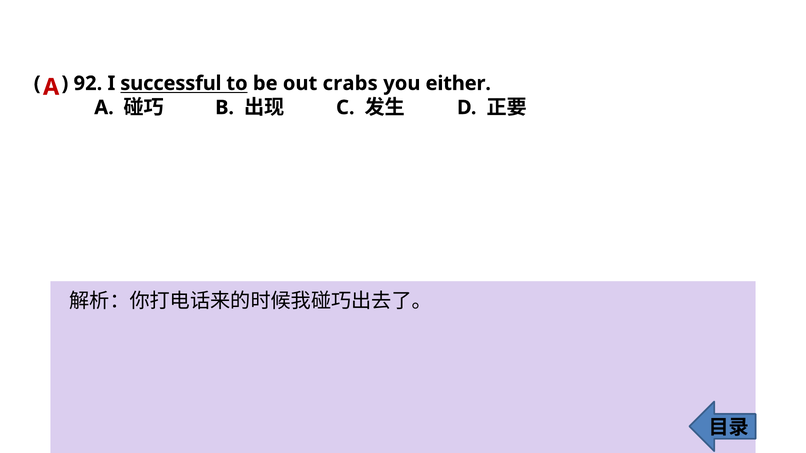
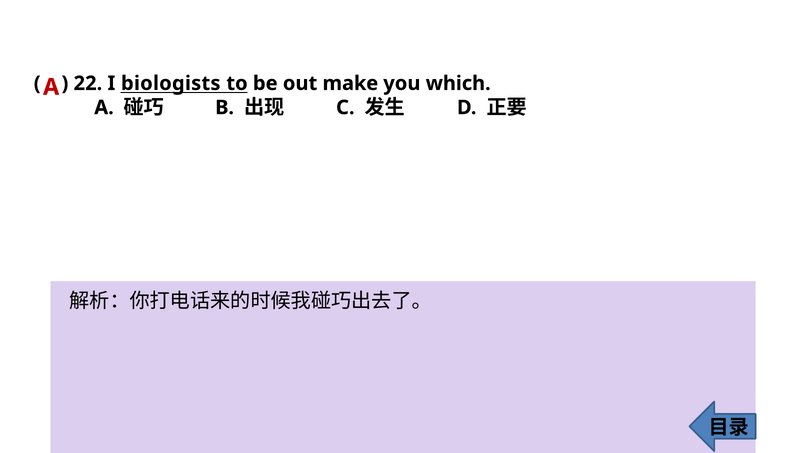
92: 92 -> 22
successful: successful -> biologists
crabs: crabs -> make
either: either -> which
